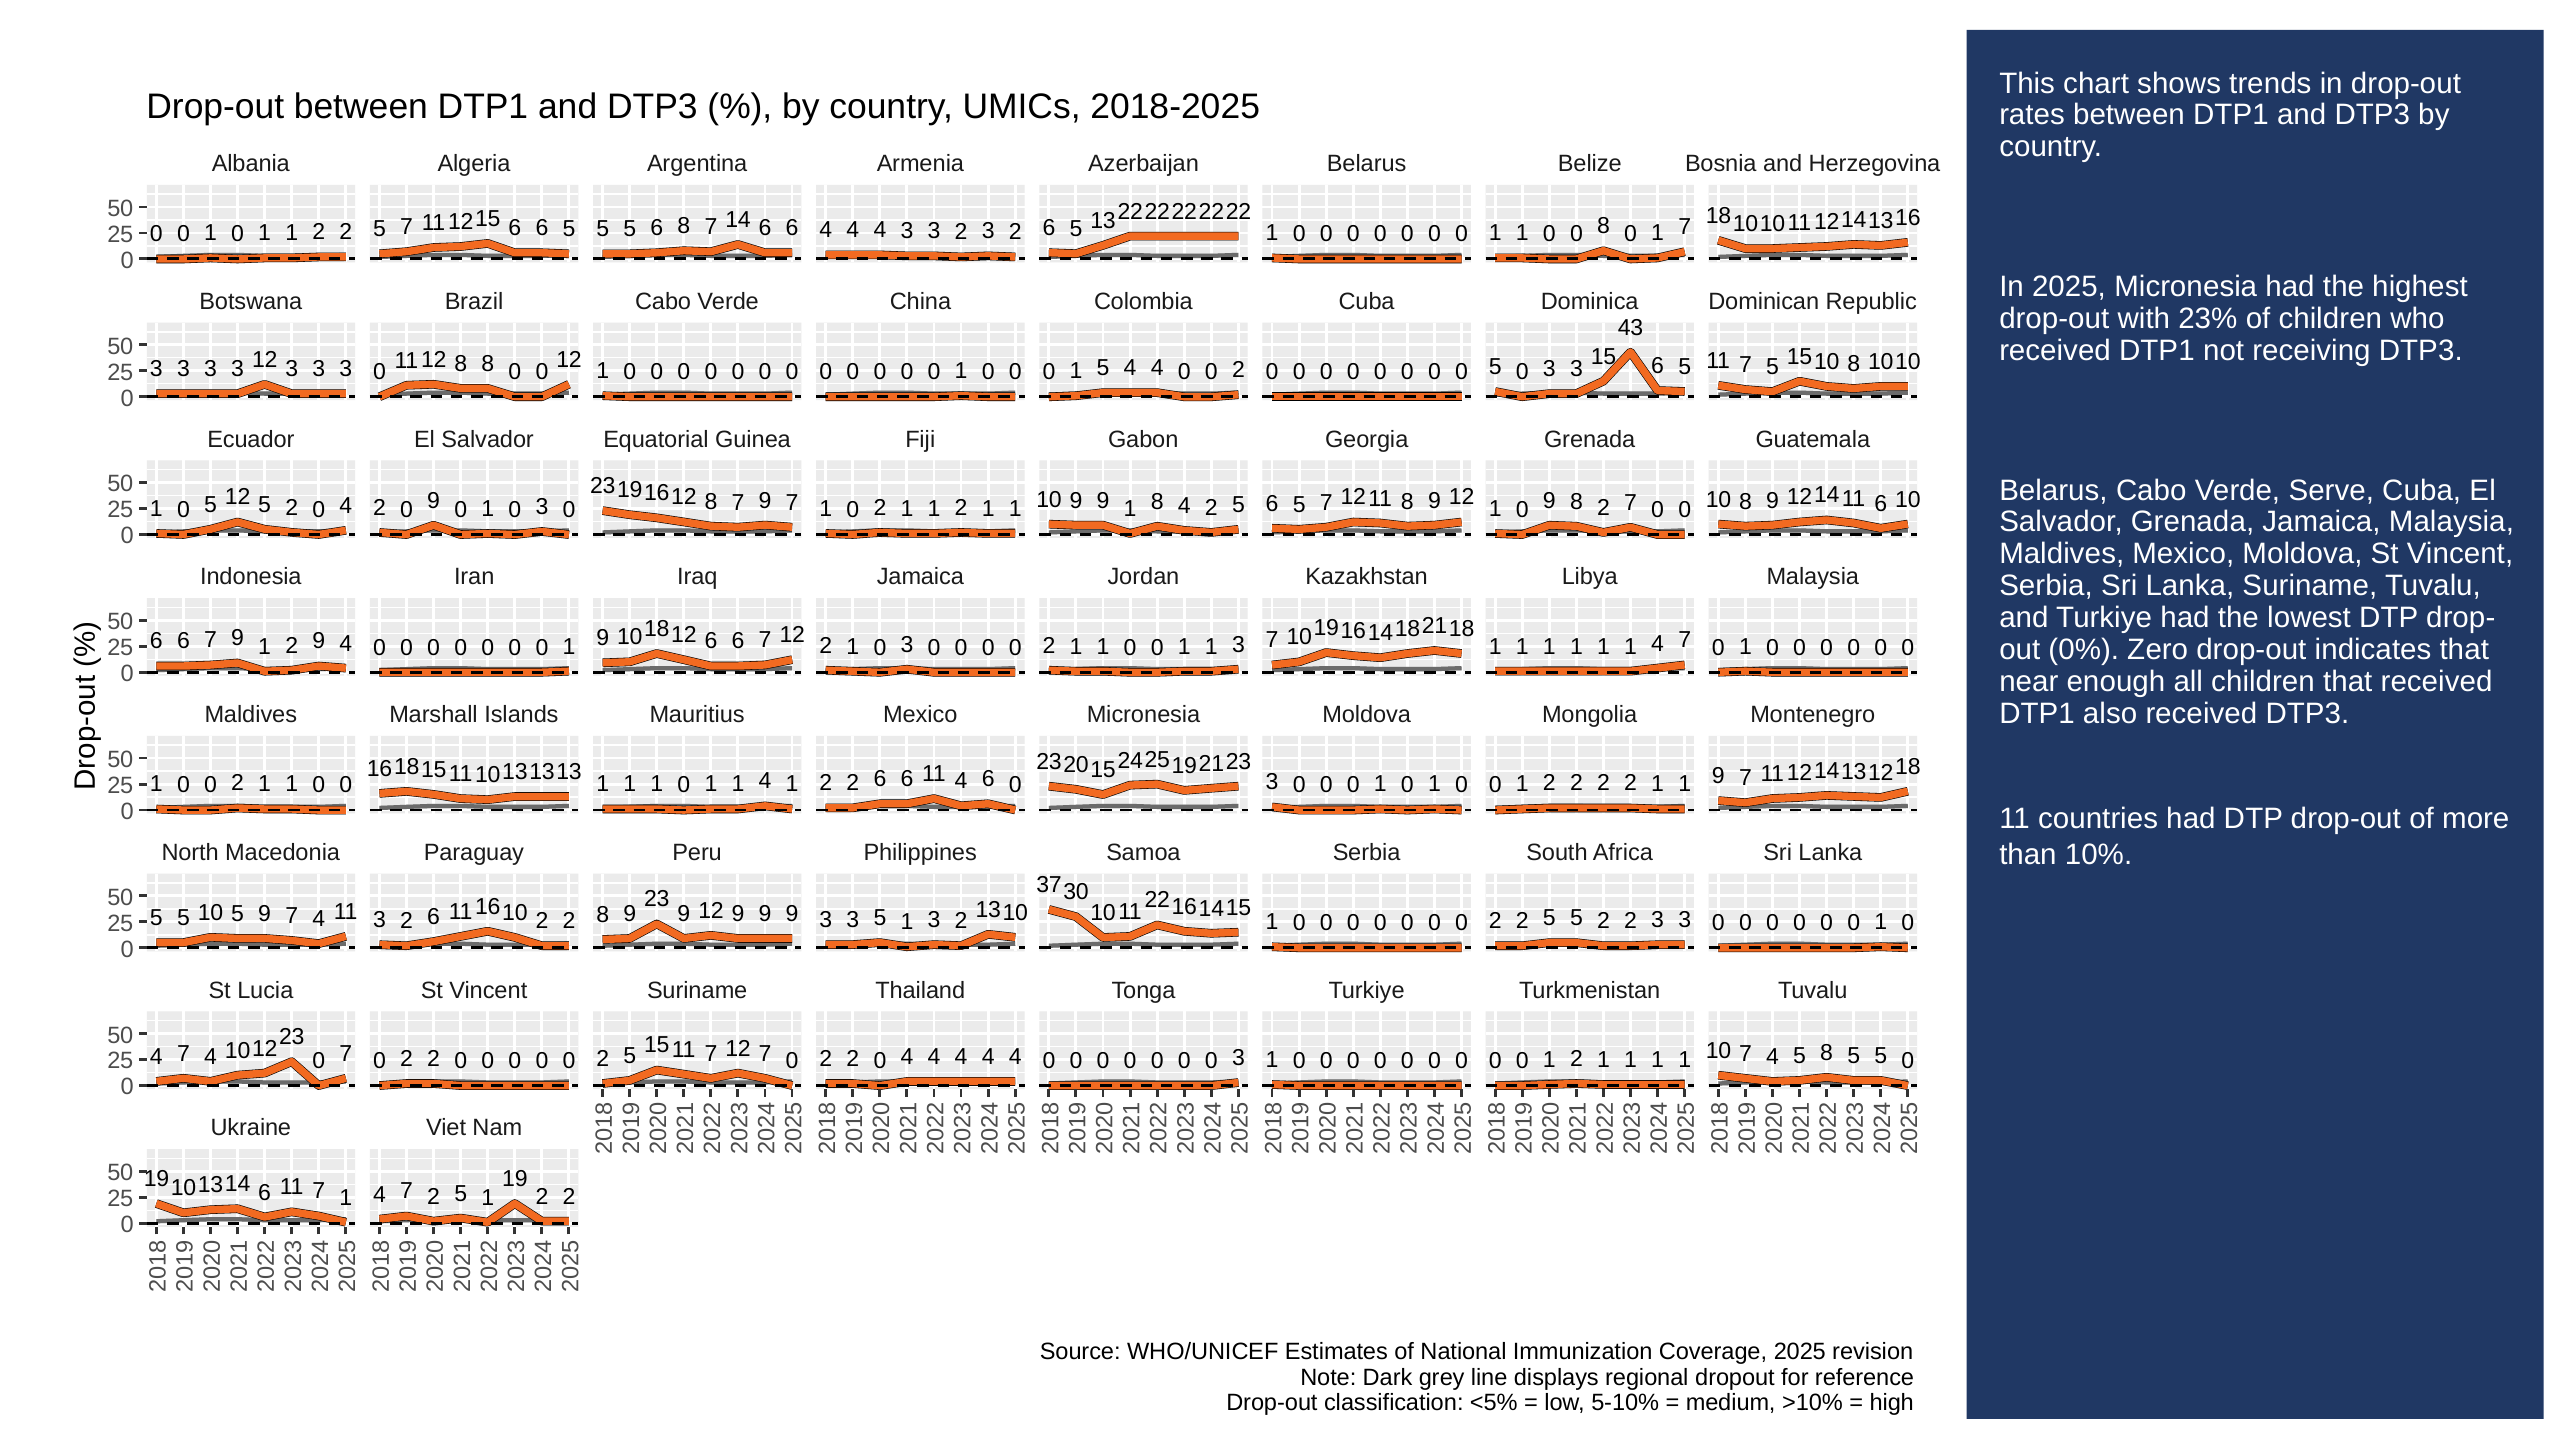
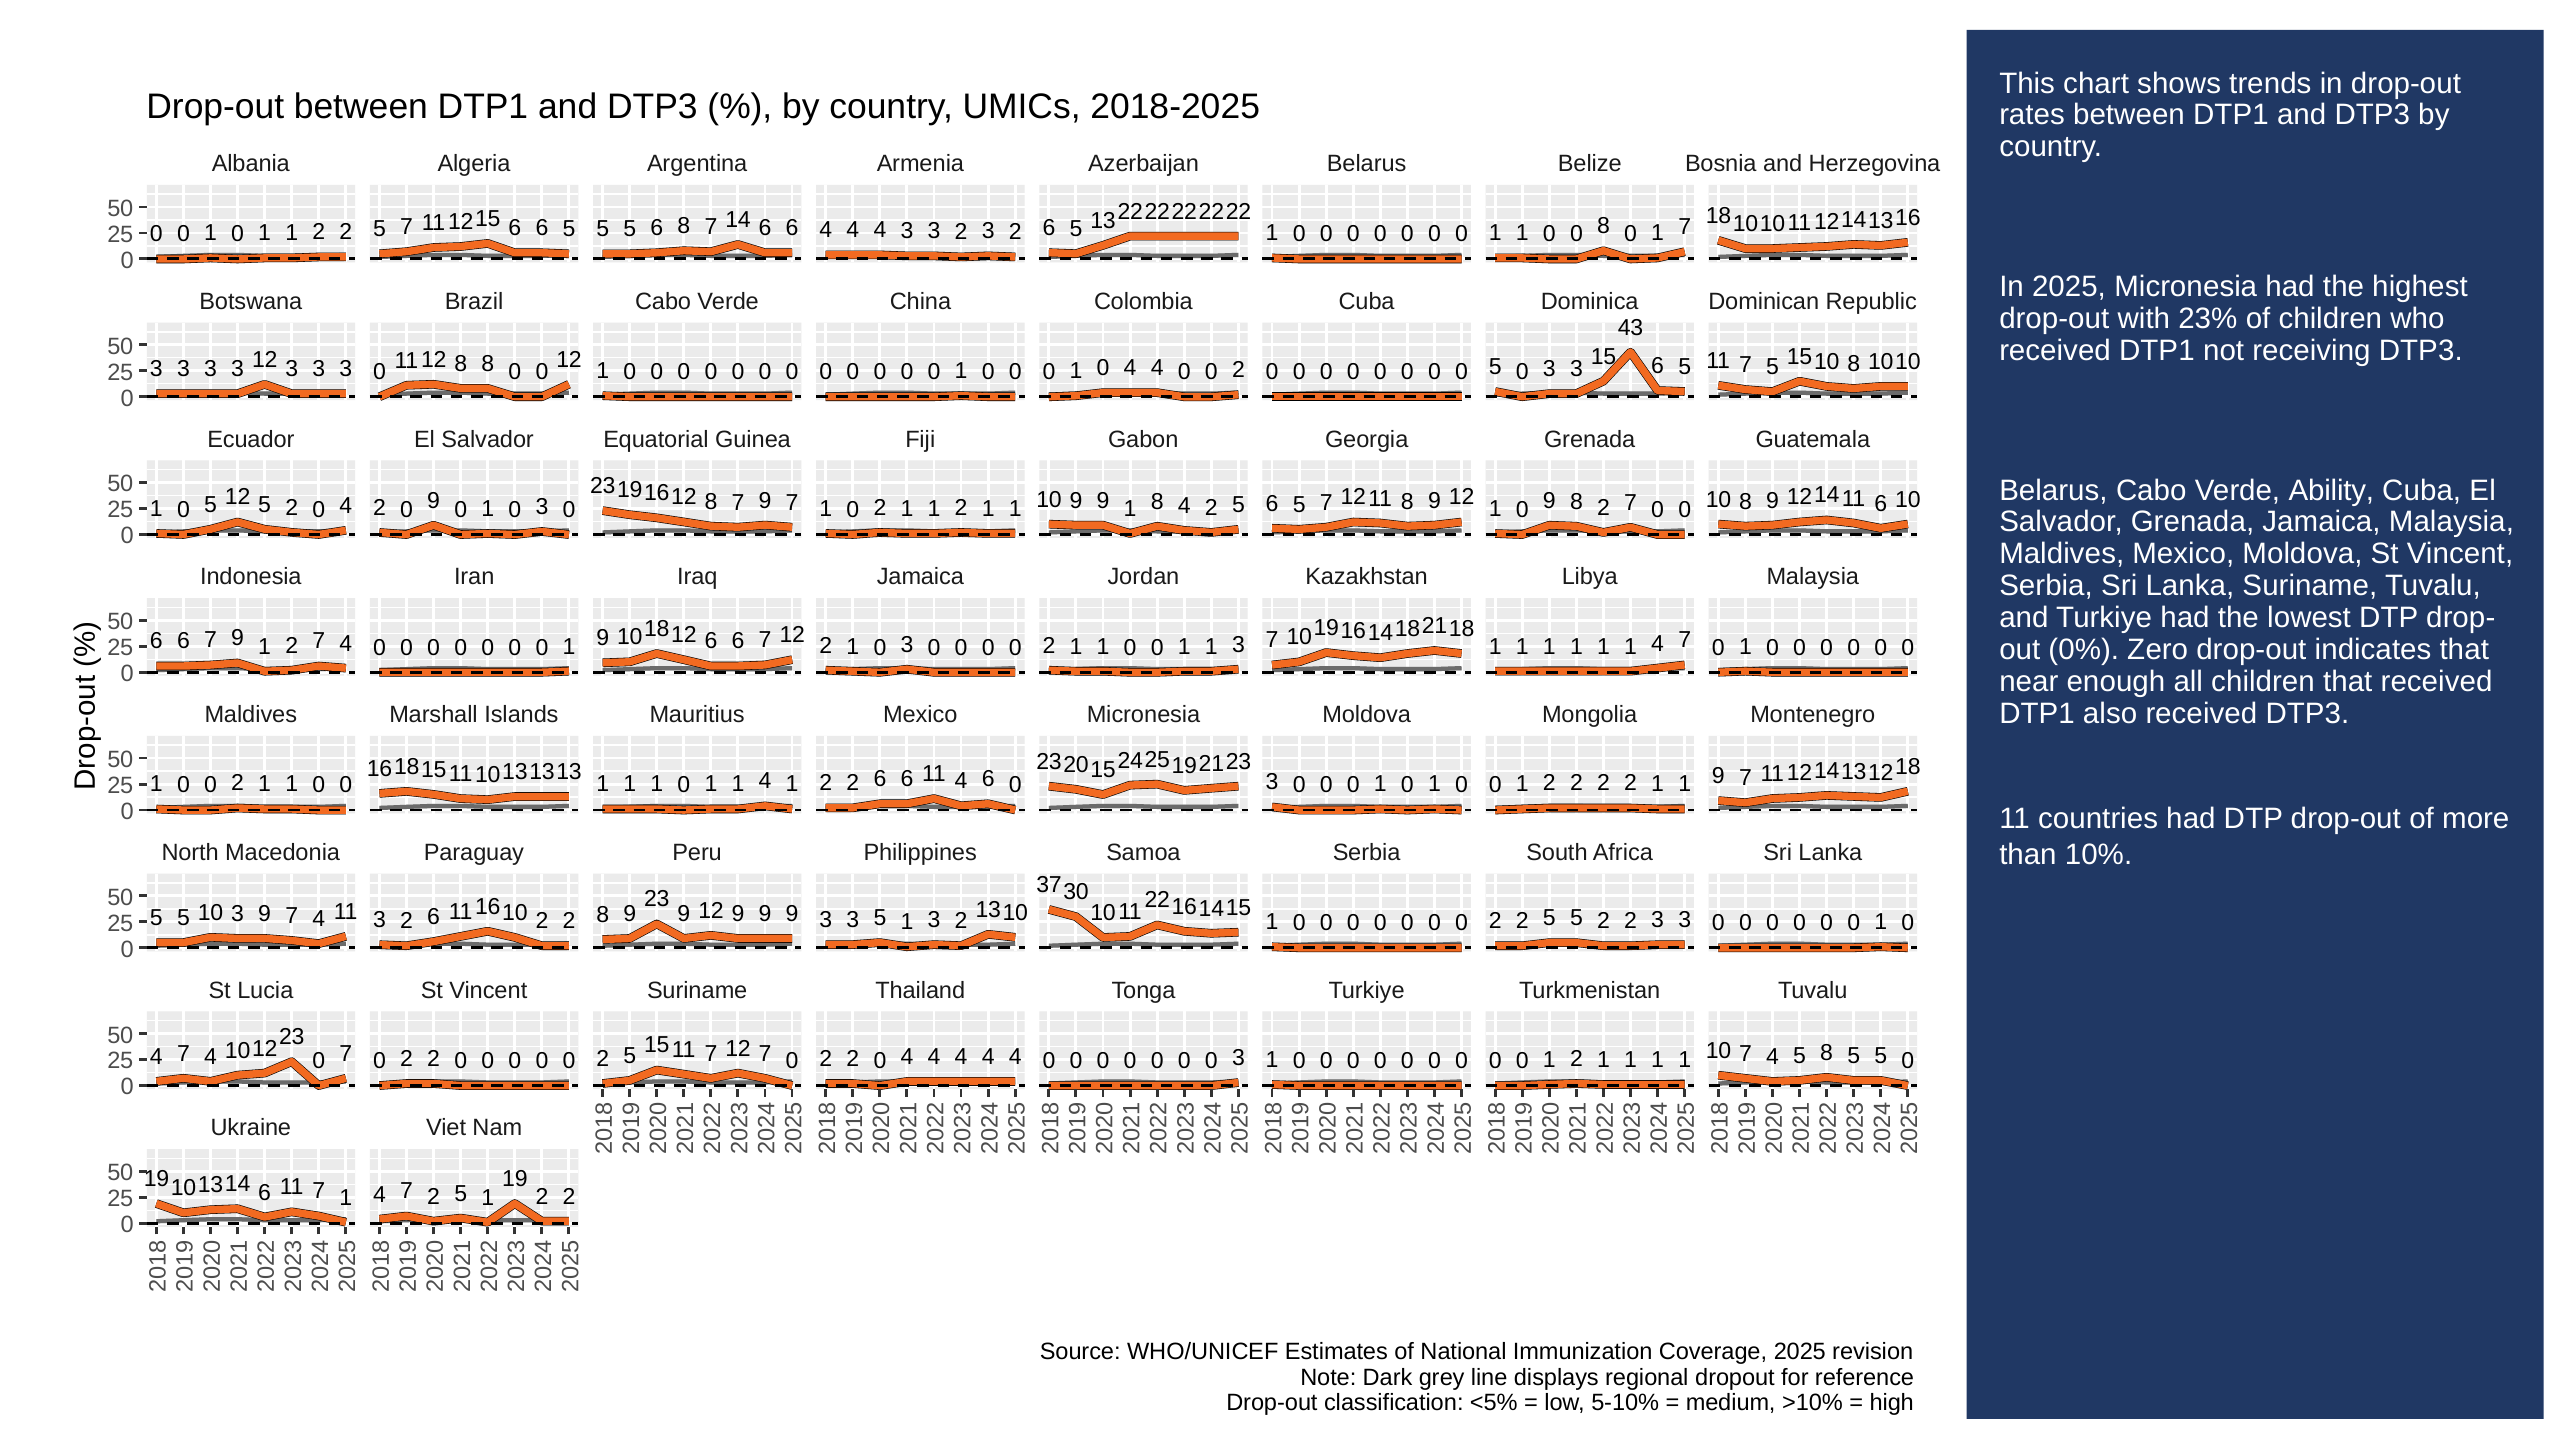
5 at (1103, 368): 5 -> 0
Serve: Serve -> Ability
1 2 9: 9 -> 7
10 5: 5 -> 3
